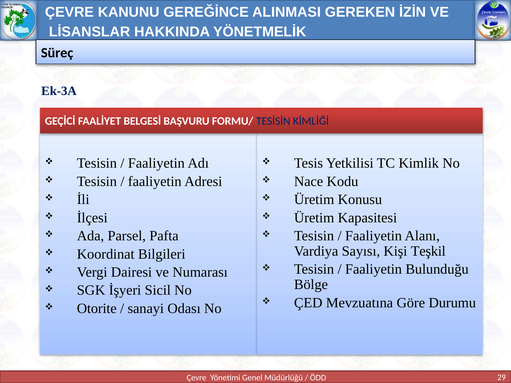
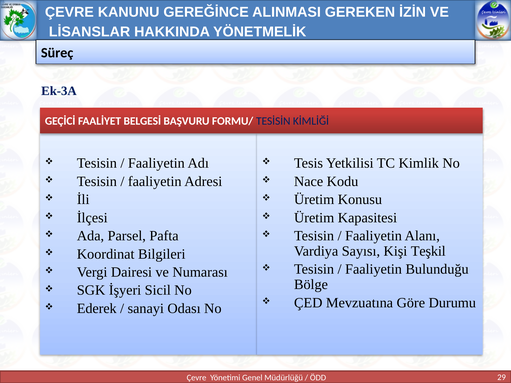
Otorite: Otorite -> Ederek
